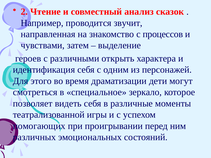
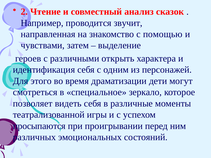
процессов: процессов -> помощью
помогающих: помогающих -> просыпаются
